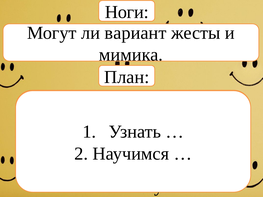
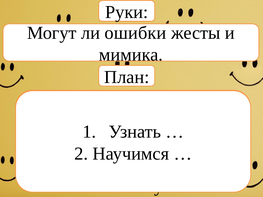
Ноги: Ноги -> Руки
вариант: вариант -> ошибки
